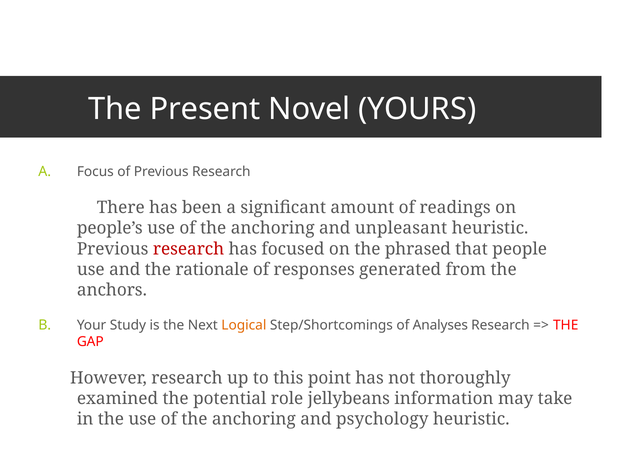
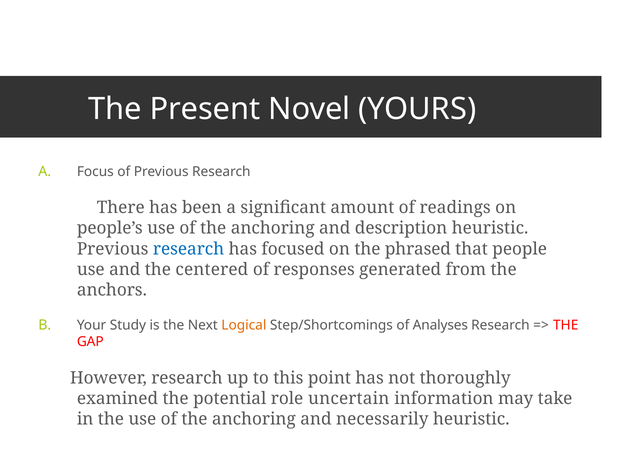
unpleasant: unpleasant -> description
research at (189, 249) colour: red -> blue
rationale: rationale -> centered
jellybeans: jellybeans -> uncertain
psychology: psychology -> necessarily
